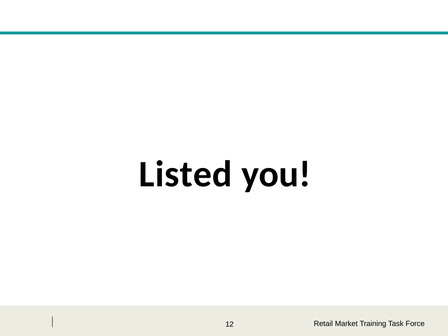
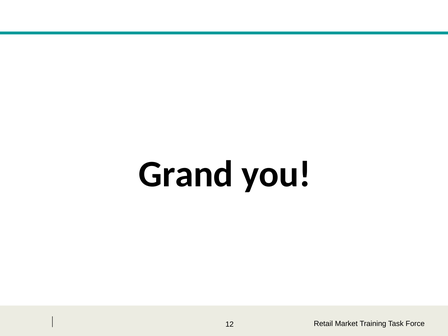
Listed: Listed -> Grand
